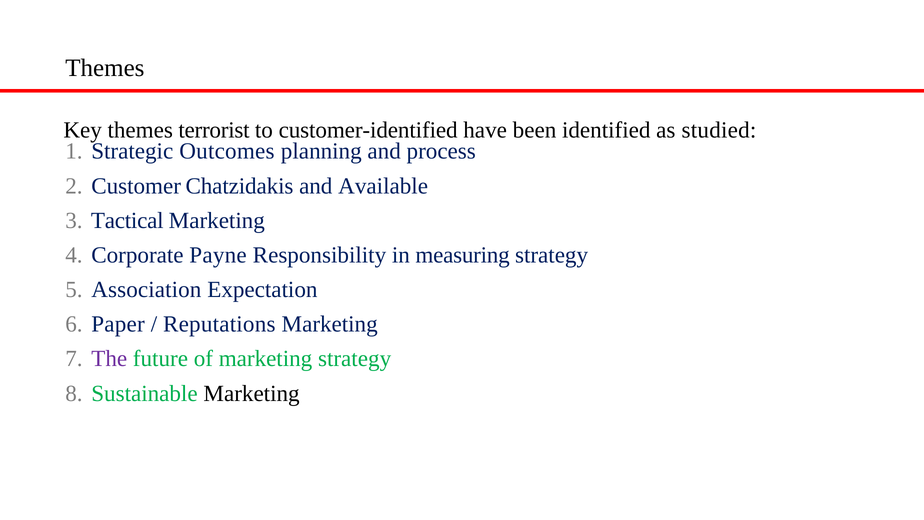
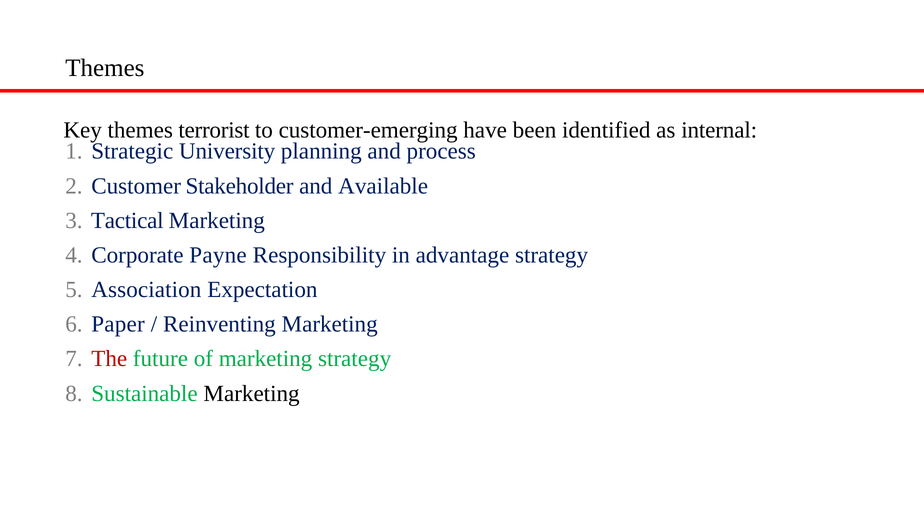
customer-identified: customer-identified -> customer-emerging
studied: studied -> internal
Outcomes: Outcomes -> University
Chatzidakis: Chatzidakis -> Stakeholder
measuring: measuring -> advantage
Reputations: Reputations -> Reinventing
The colour: purple -> red
